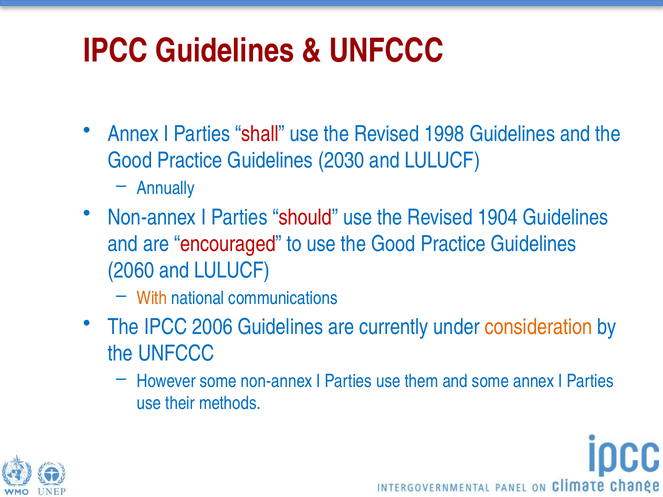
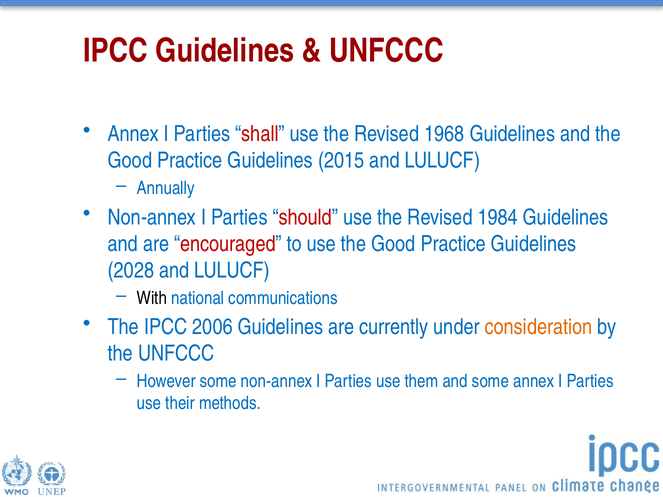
1998: 1998 -> 1968
2030: 2030 -> 2015
1904: 1904 -> 1984
2060: 2060 -> 2028
With colour: orange -> black
